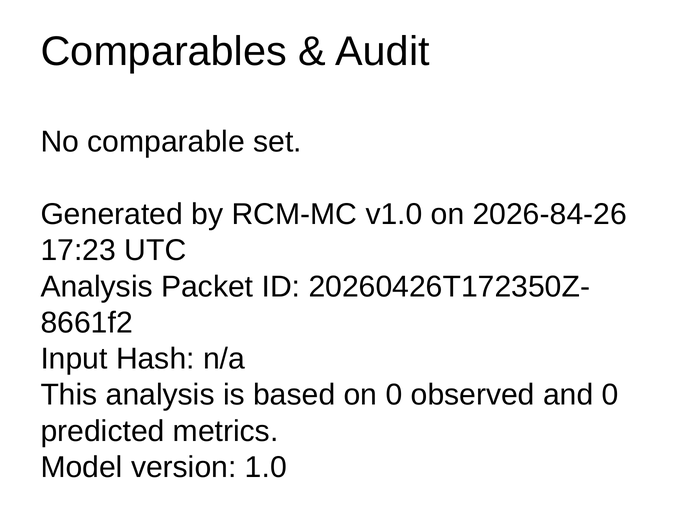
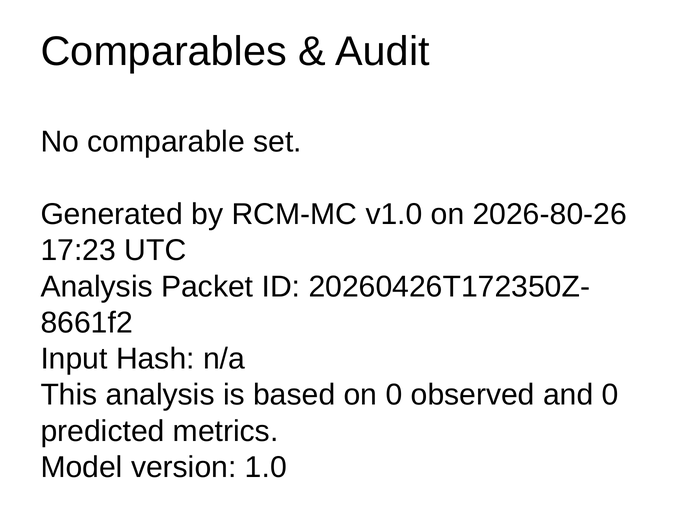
2026-84-26: 2026-84-26 -> 2026-80-26
